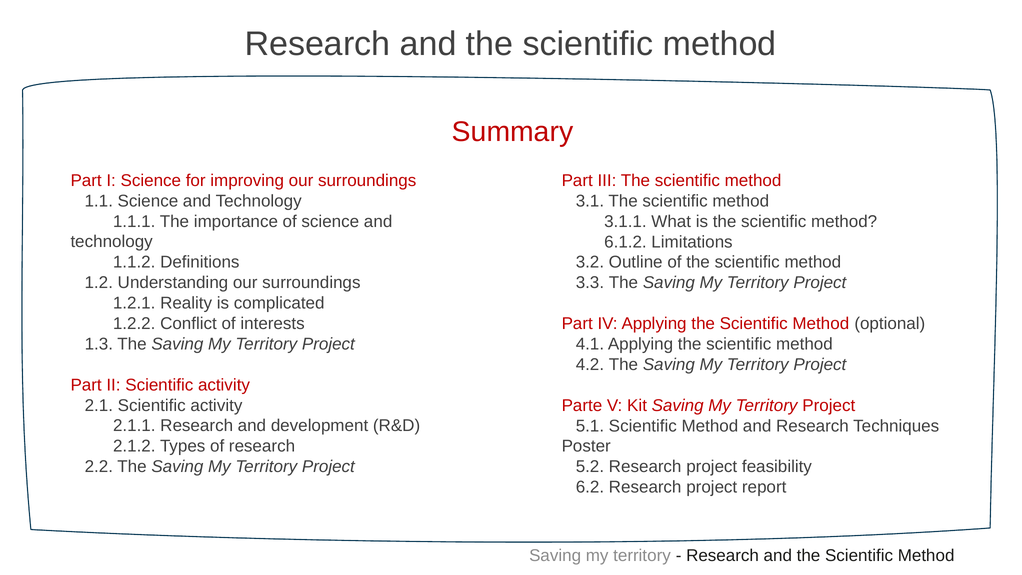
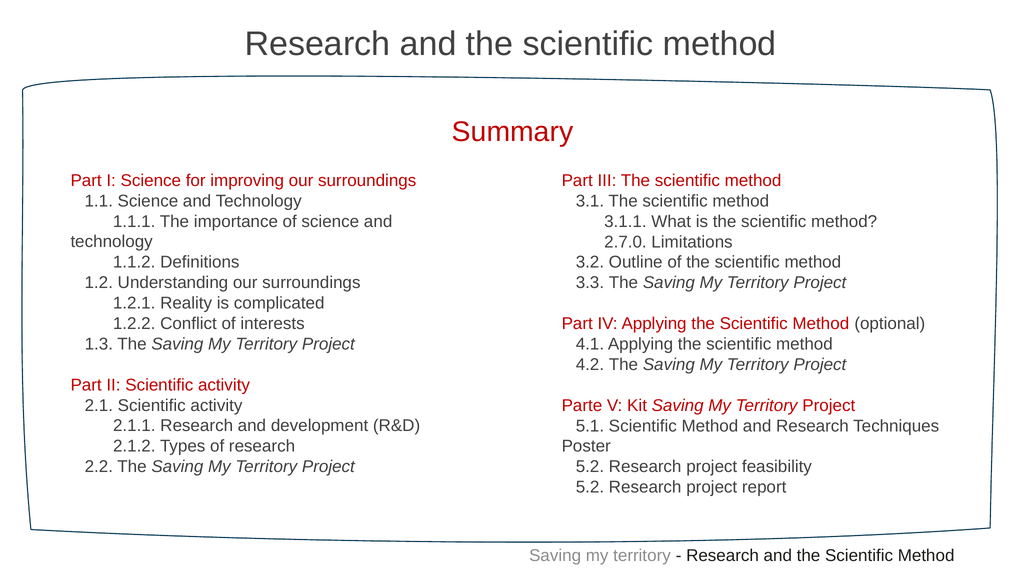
6.1.2: 6.1.2 -> 2.7.0
6.2 at (590, 487): 6.2 -> 5.2
